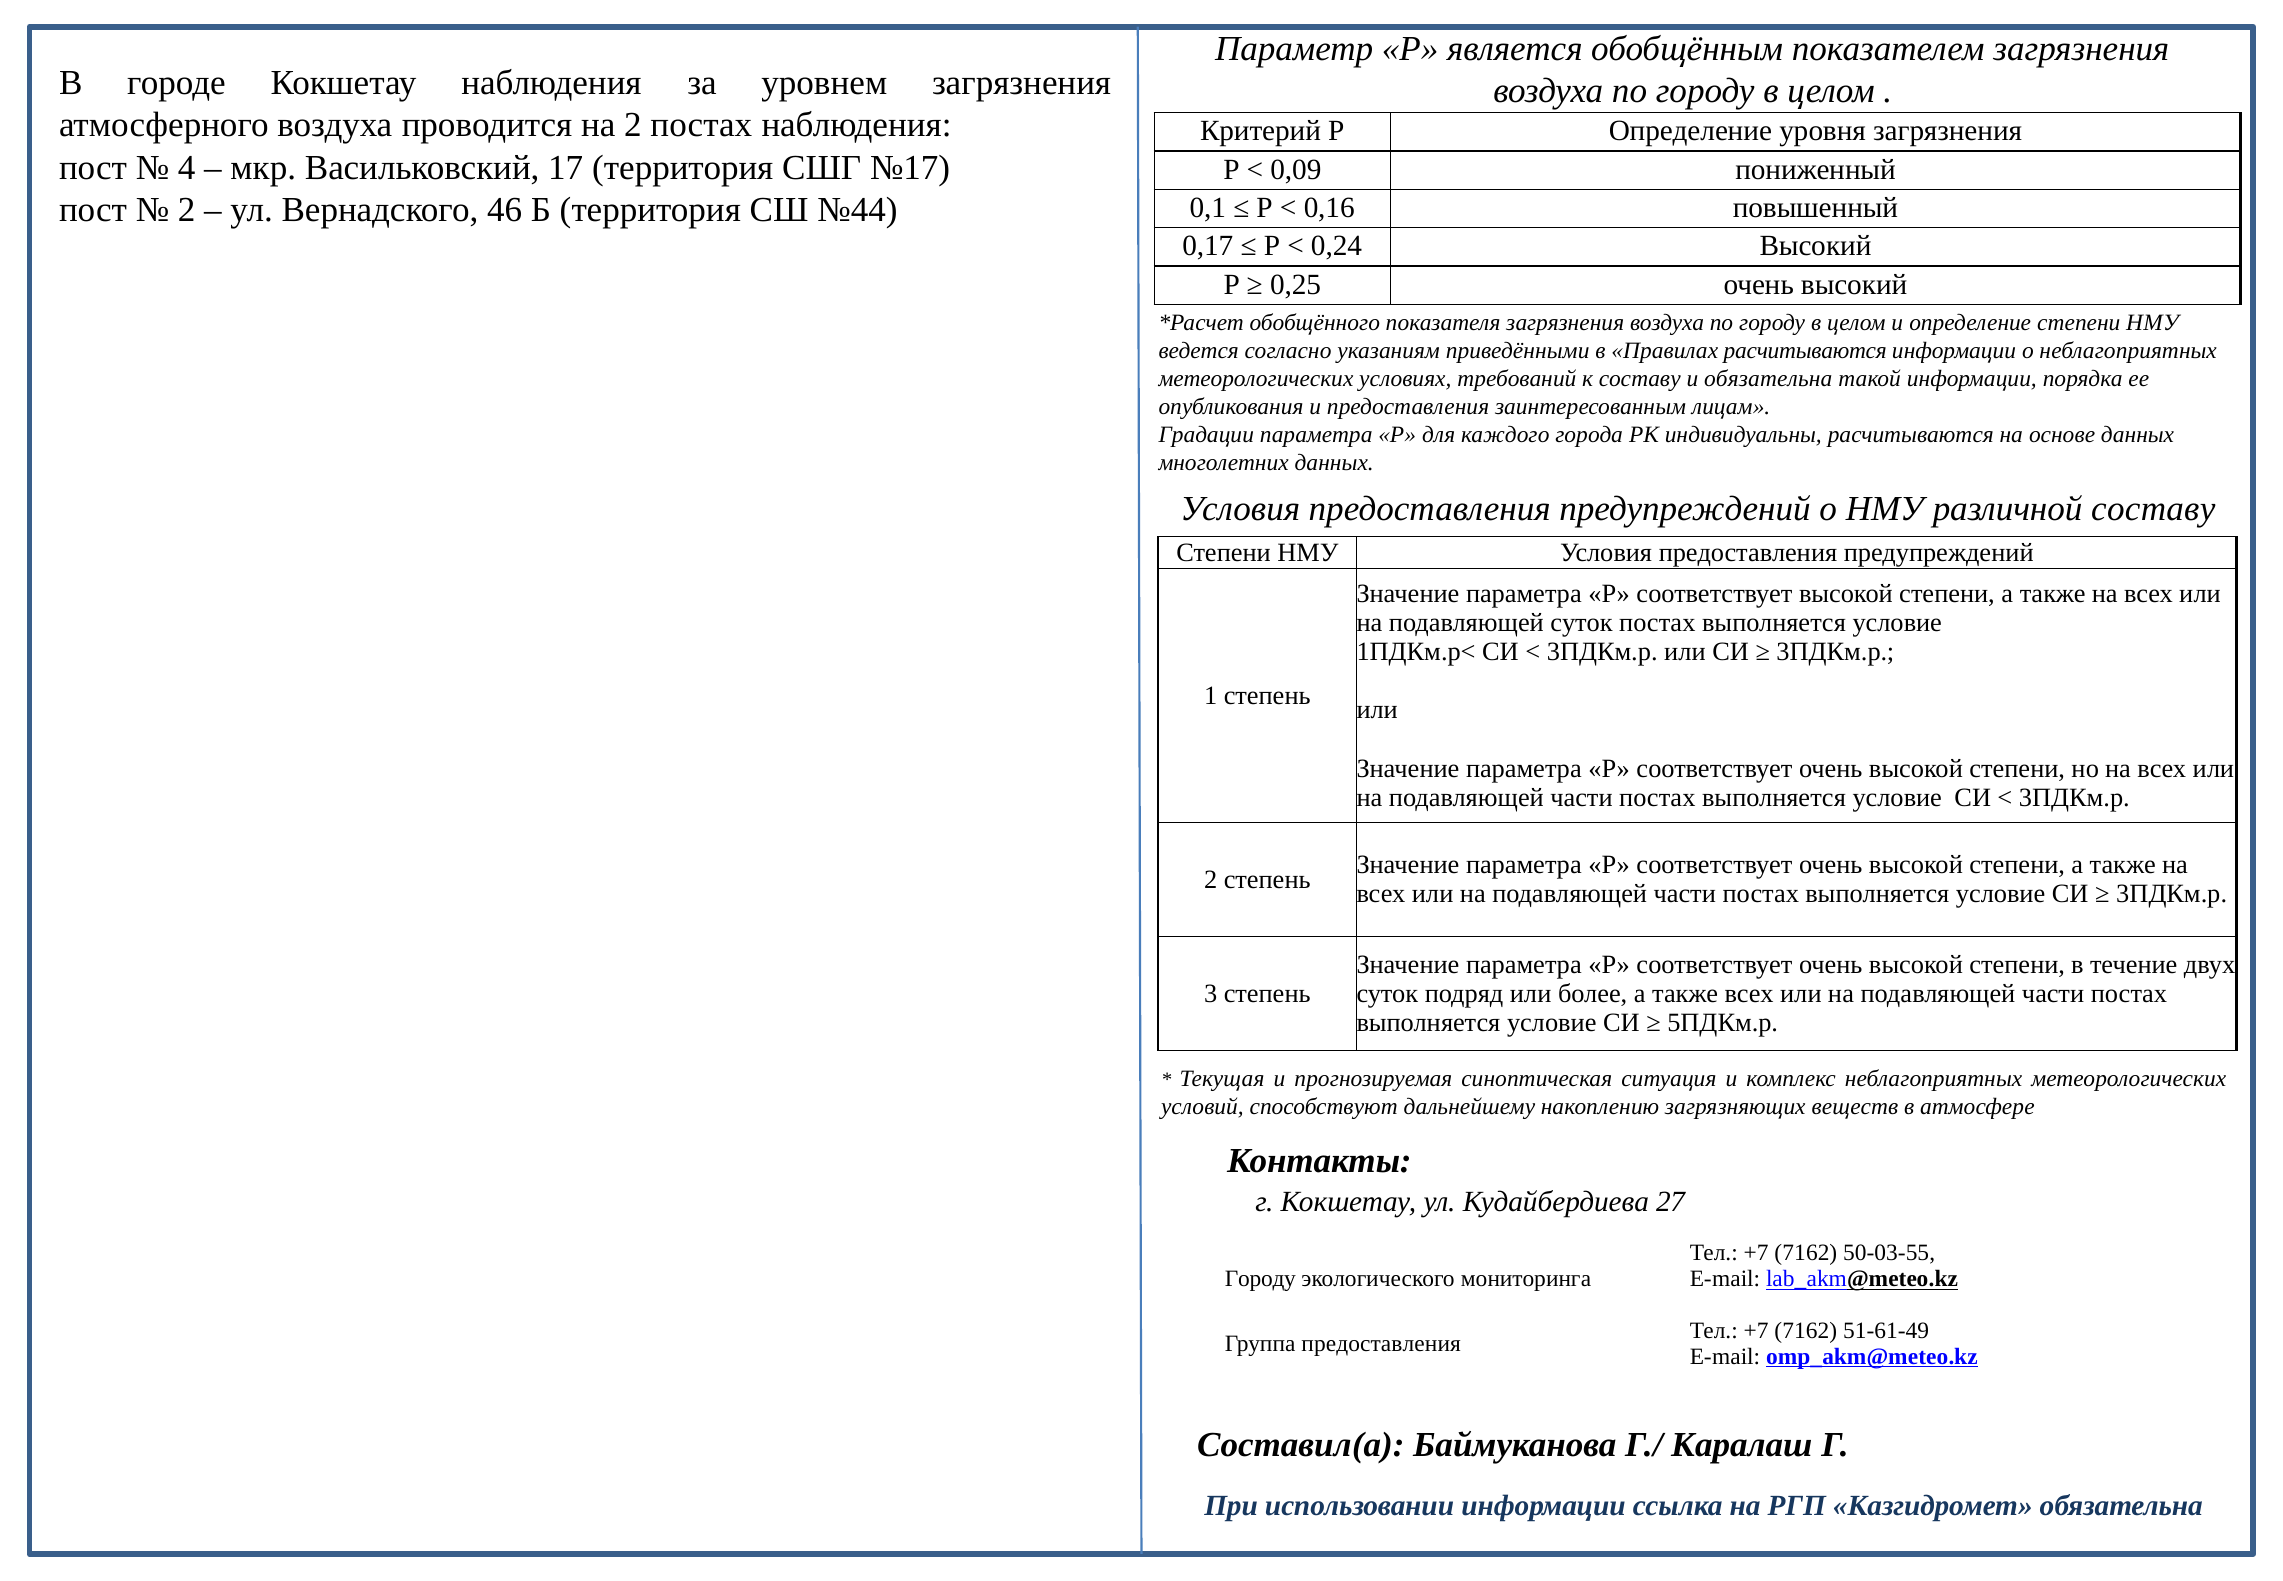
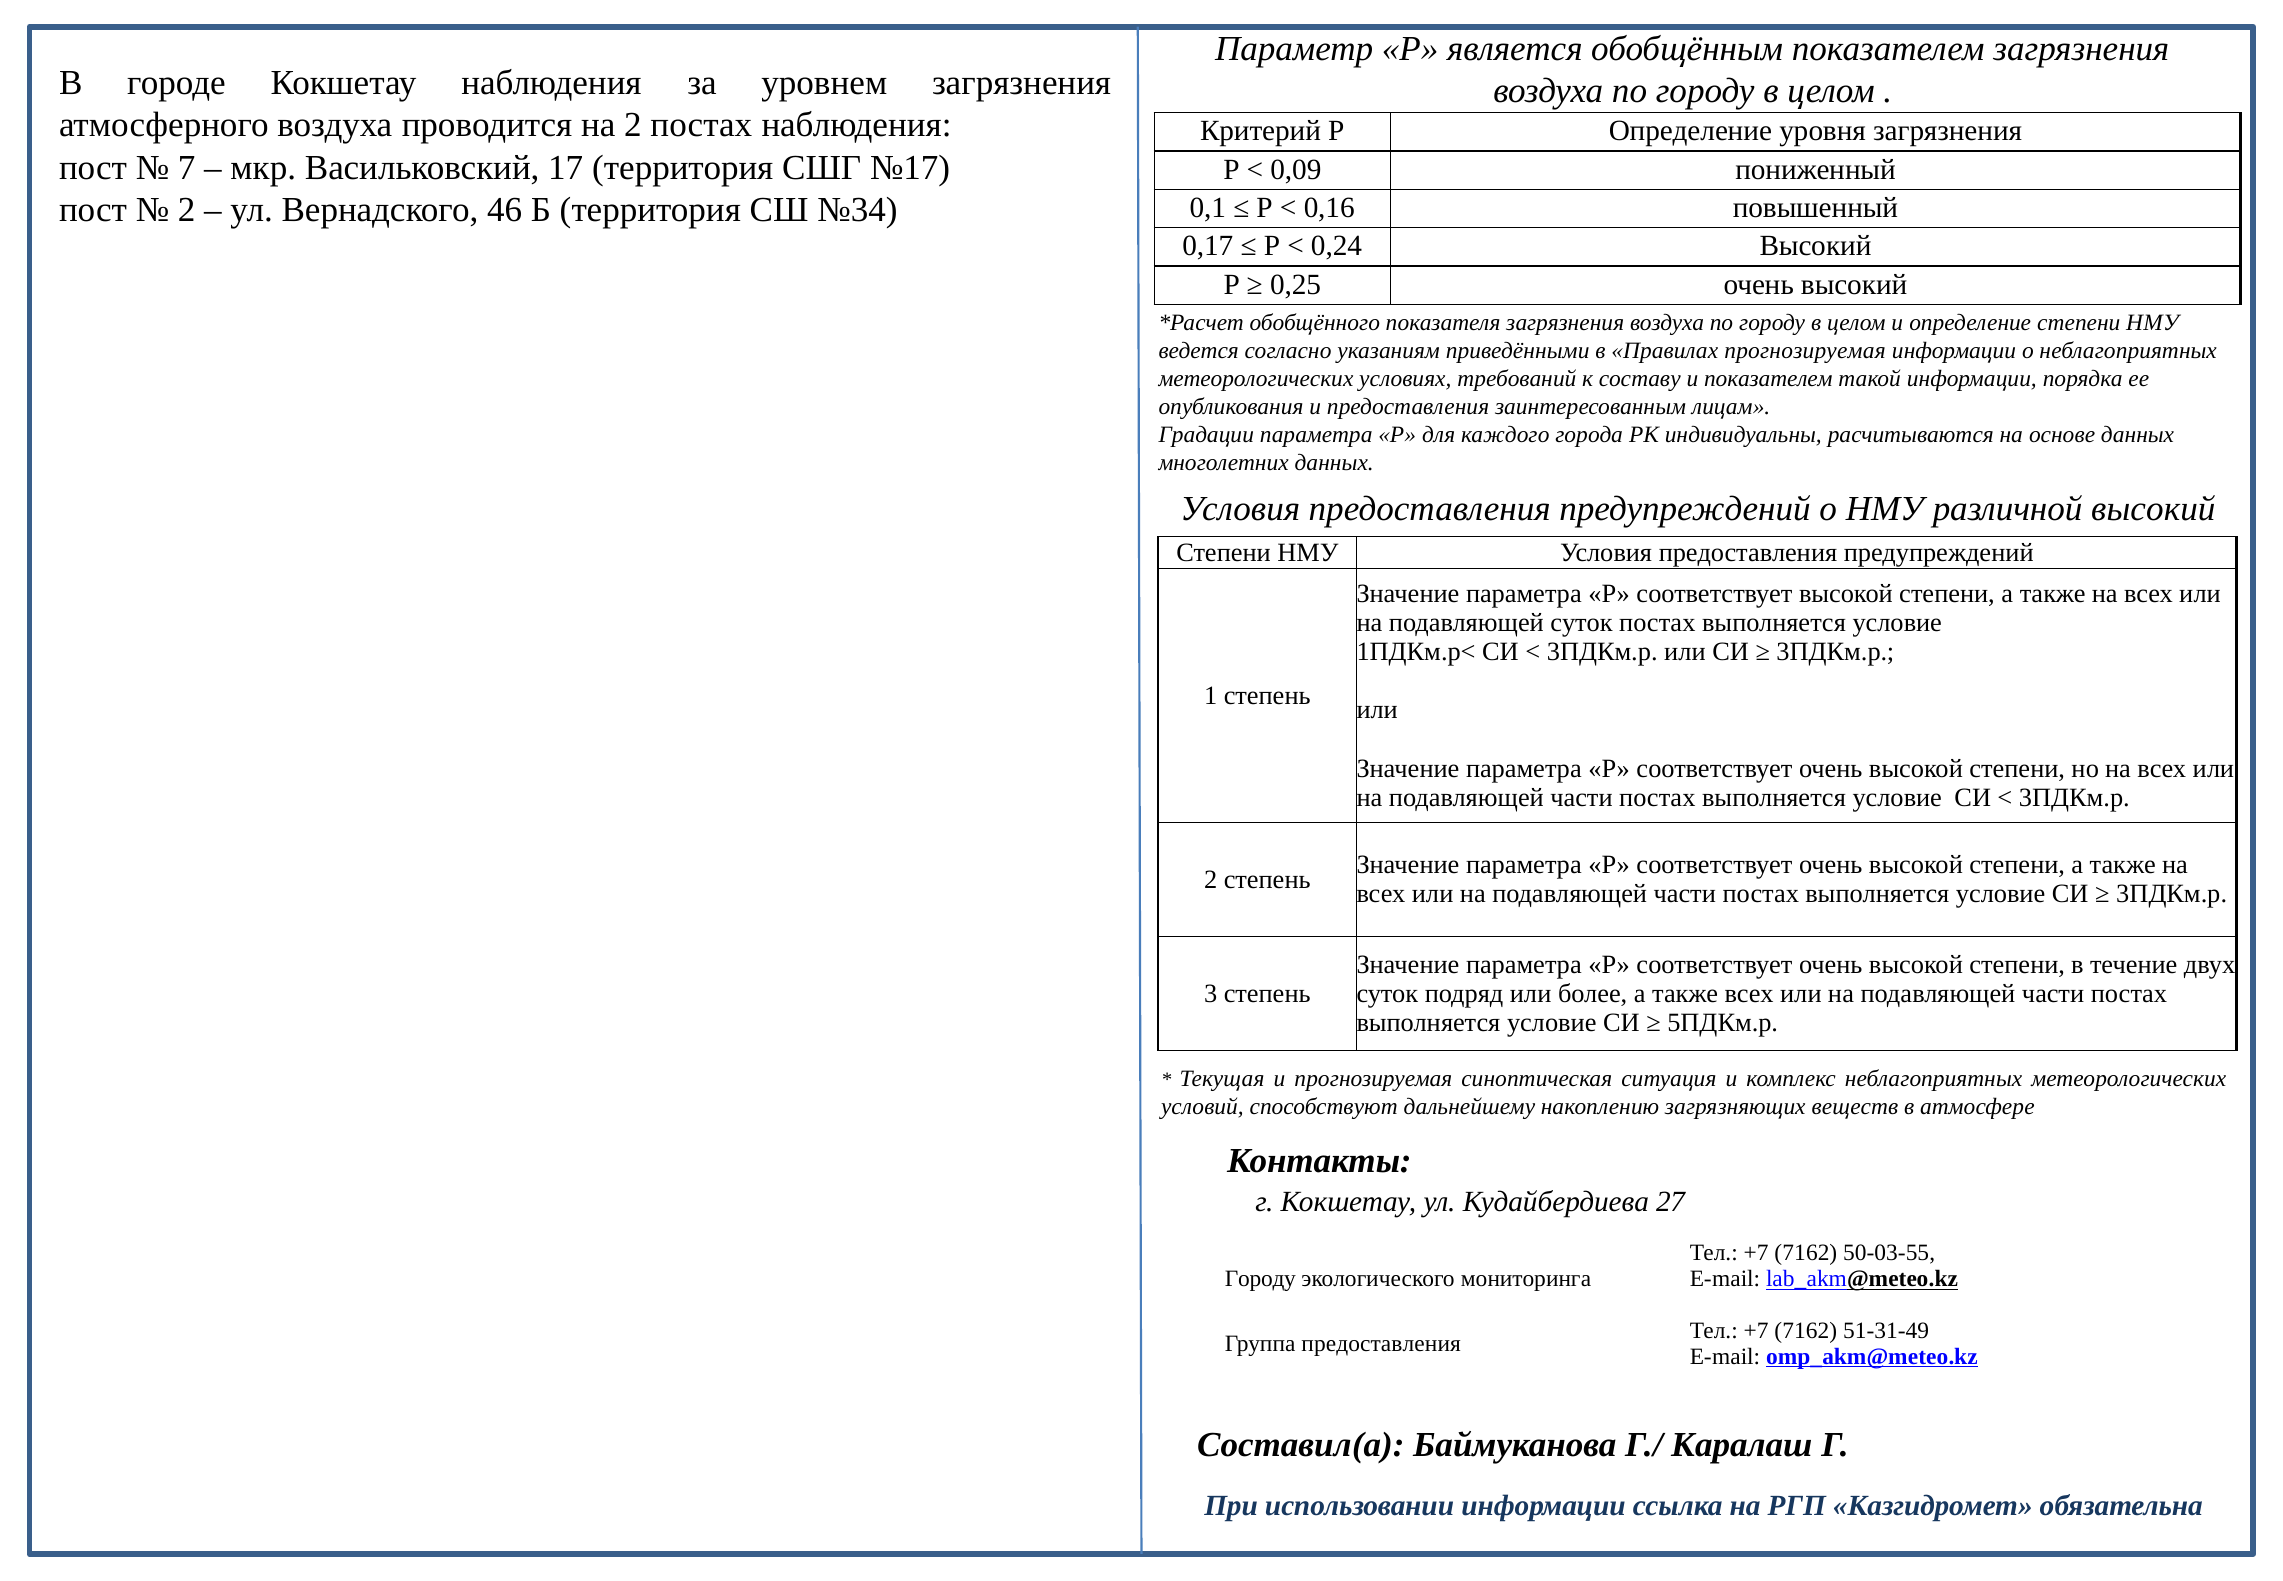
4: 4 -> 7
№44: №44 -> №34
Правилах расчитываются: расчитываются -> прогнозируемая
и обязательна: обязательна -> показателем
различной составу: составу -> высокий
51-61-49: 51-61-49 -> 51-31-49
